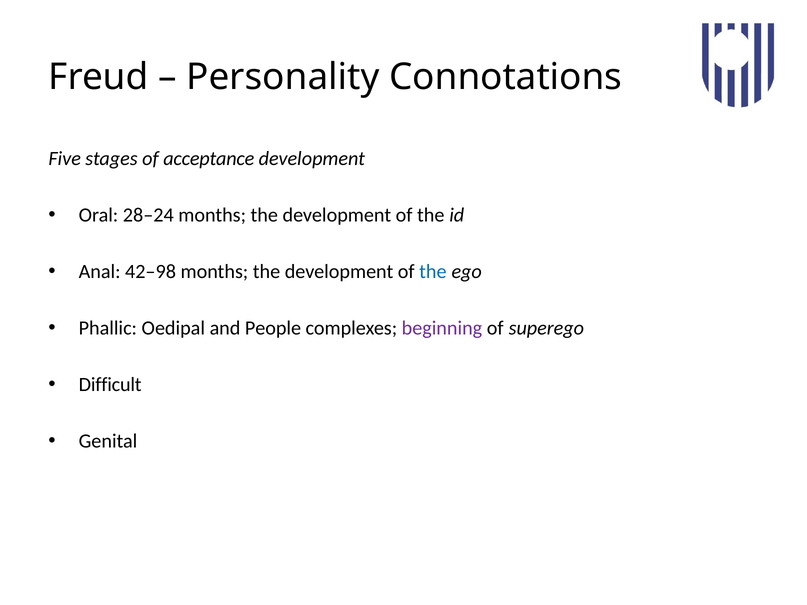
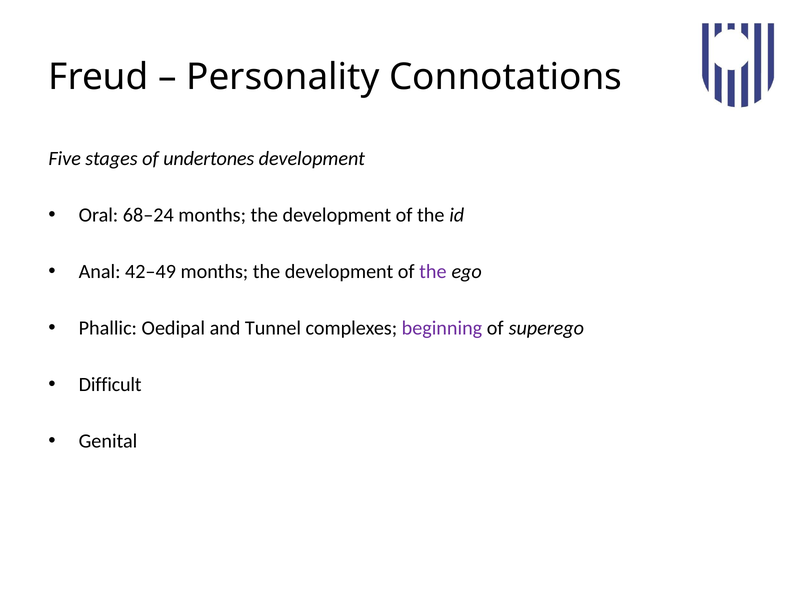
acceptance: acceptance -> undertones
28–24: 28–24 -> 68–24
42–98: 42–98 -> 42–49
the at (433, 272) colour: blue -> purple
People: People -> Tunnel
